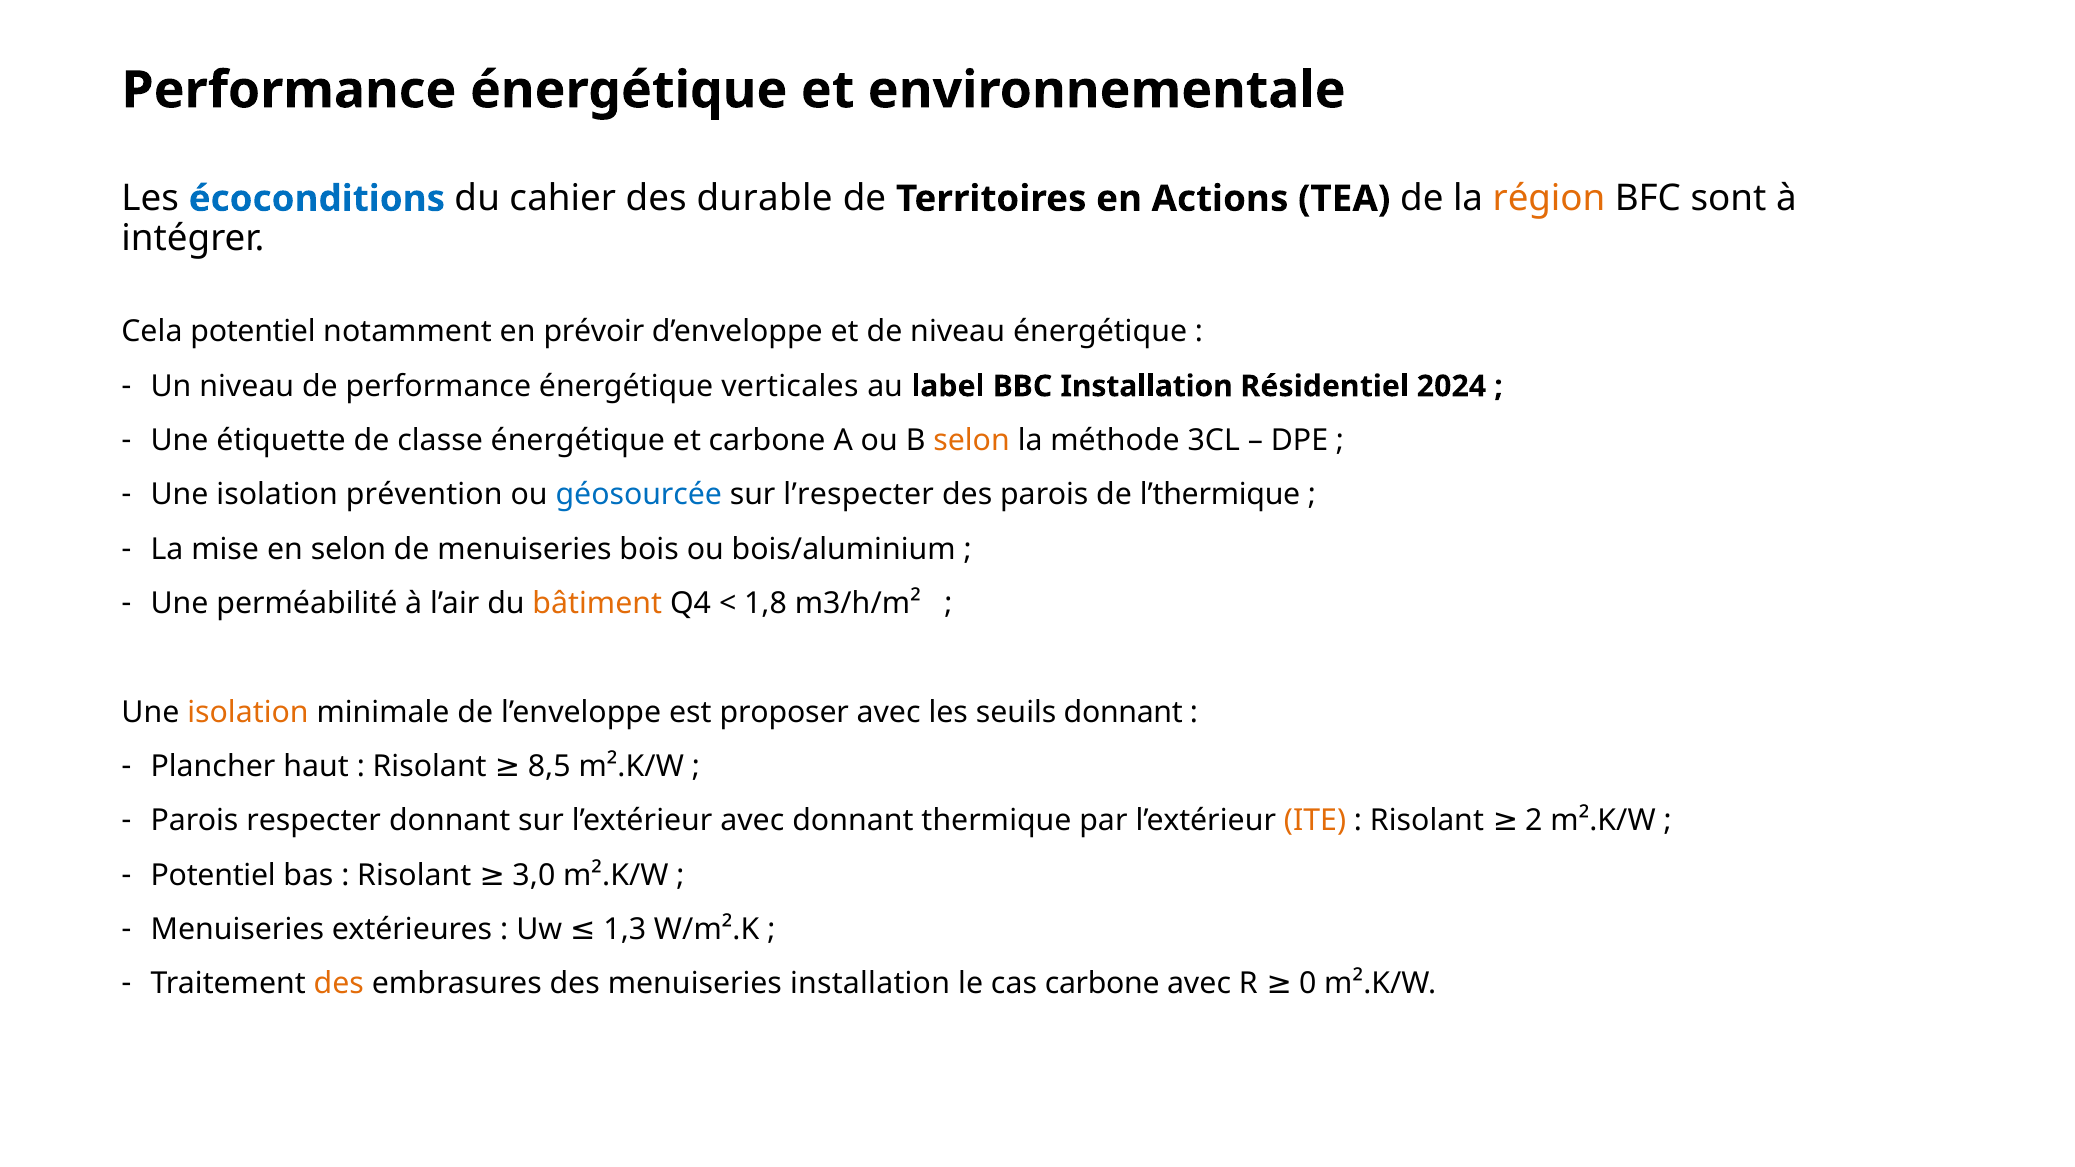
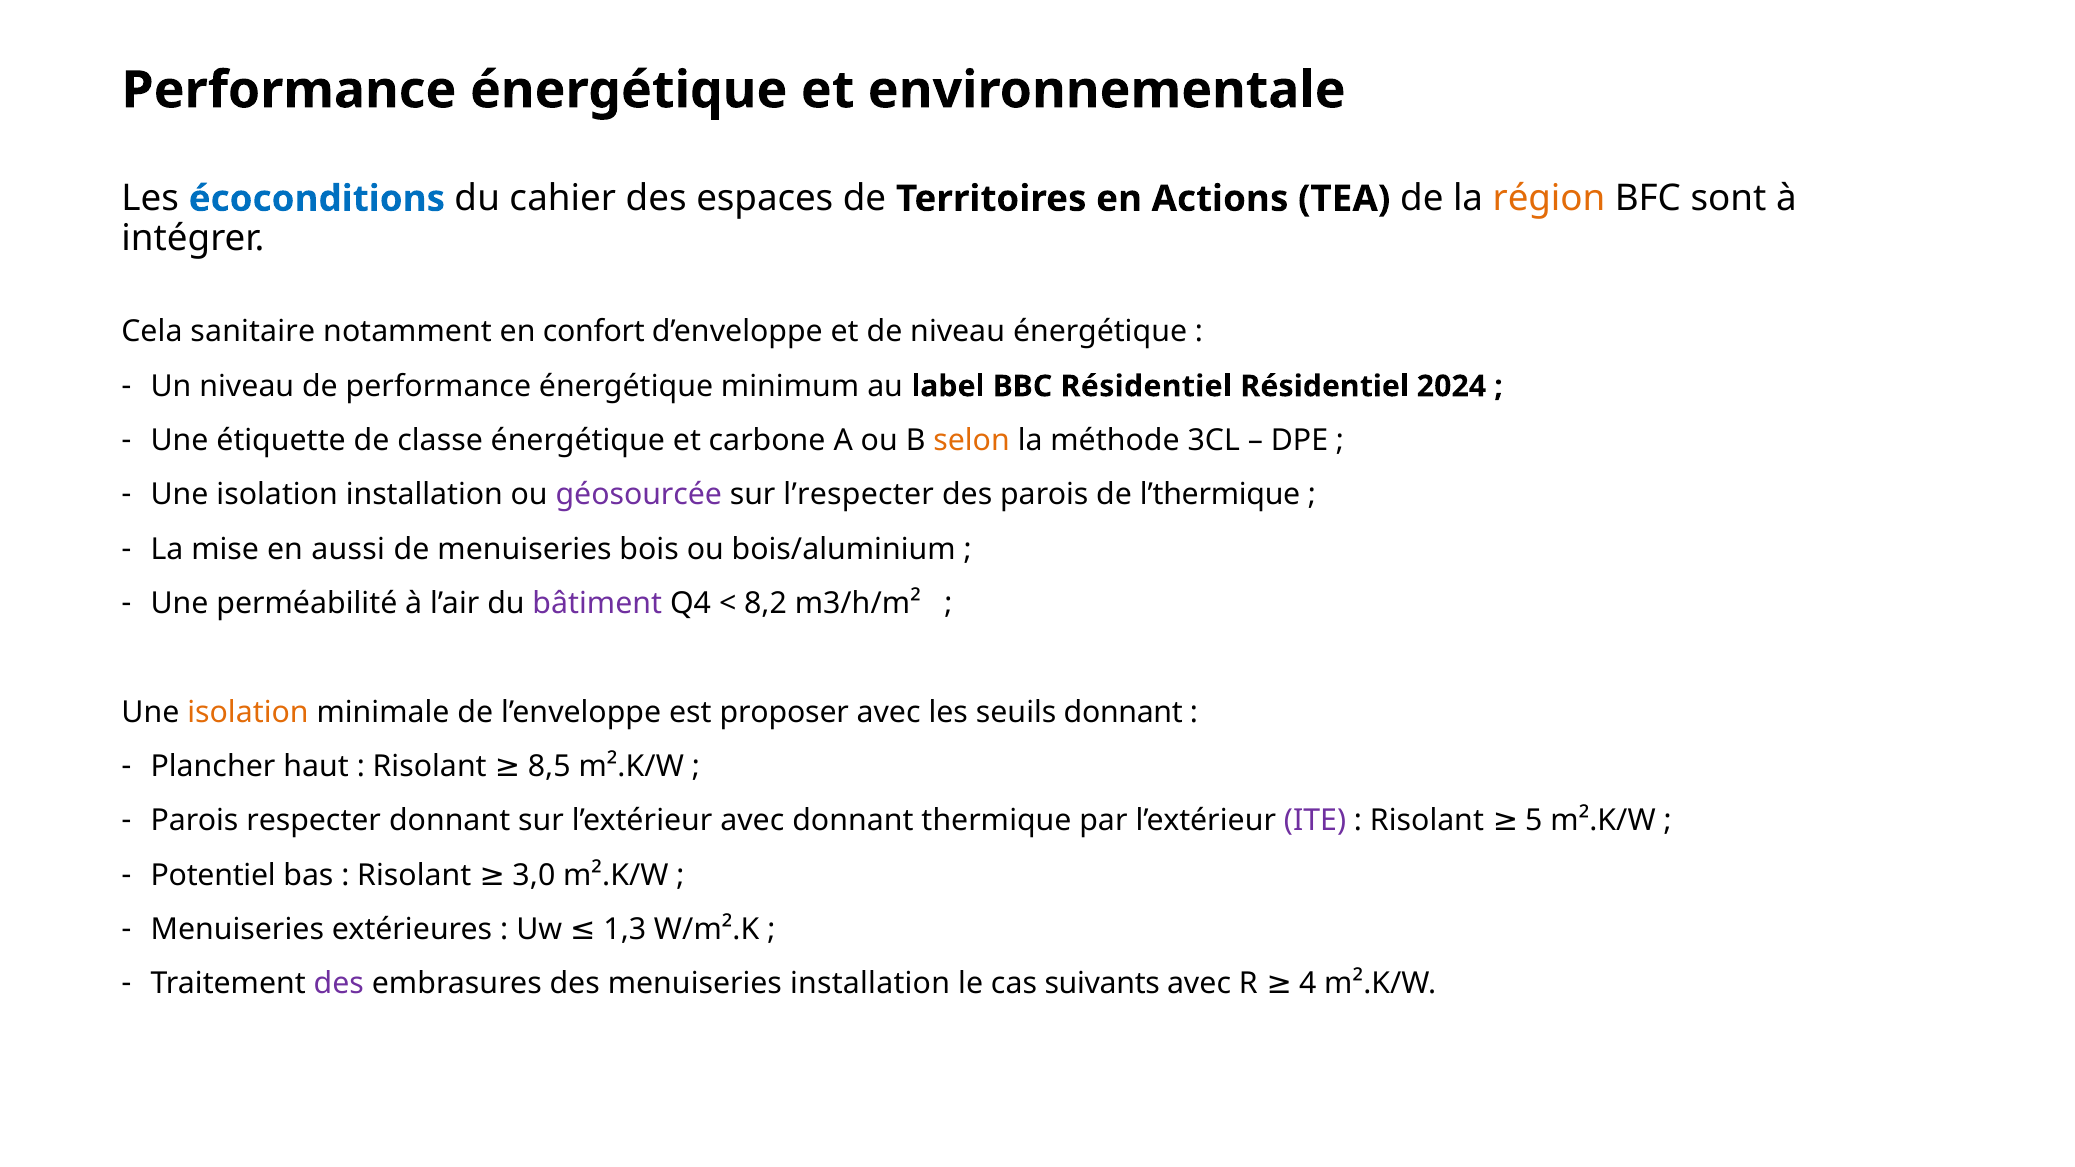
durable: durable -> espaces
Cela potentiel: potentiel -> sanitaire
prévoir: prévoir -> confort
verticales: verticales -> minimum
BBC Installation: Installation -> Résidentiel
isolation prévention: prévention -> installation
géosourcée colour: blue -> purple
en selon: selon -> aussi
bâtiment colour: orange -> purple
1,8: 1,8 -> 8,2
ITE colour: orange -> purple
2: 2 -> 5
des at (339, 984) colour: orange -> purple
cas carbone: carbone -> suivants
0: 0 -> 4
